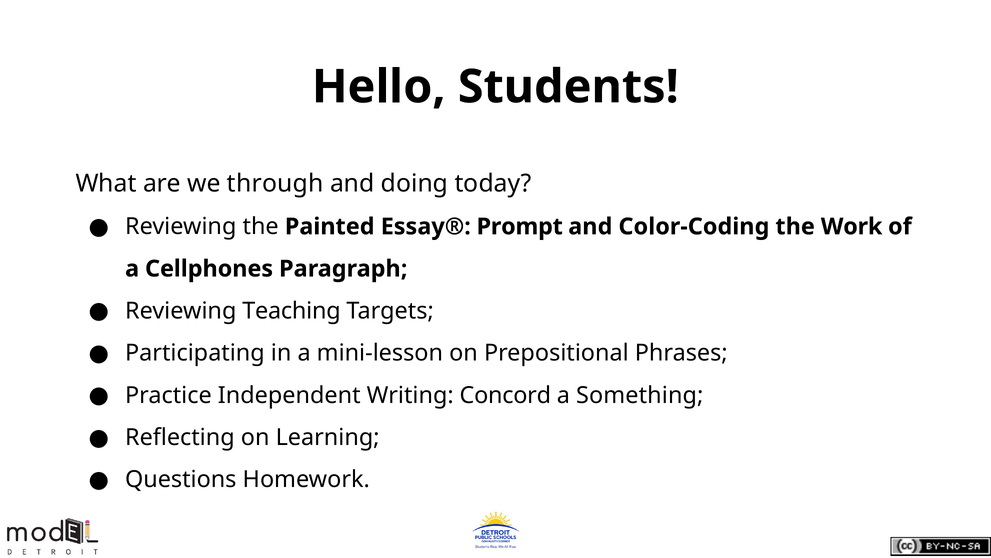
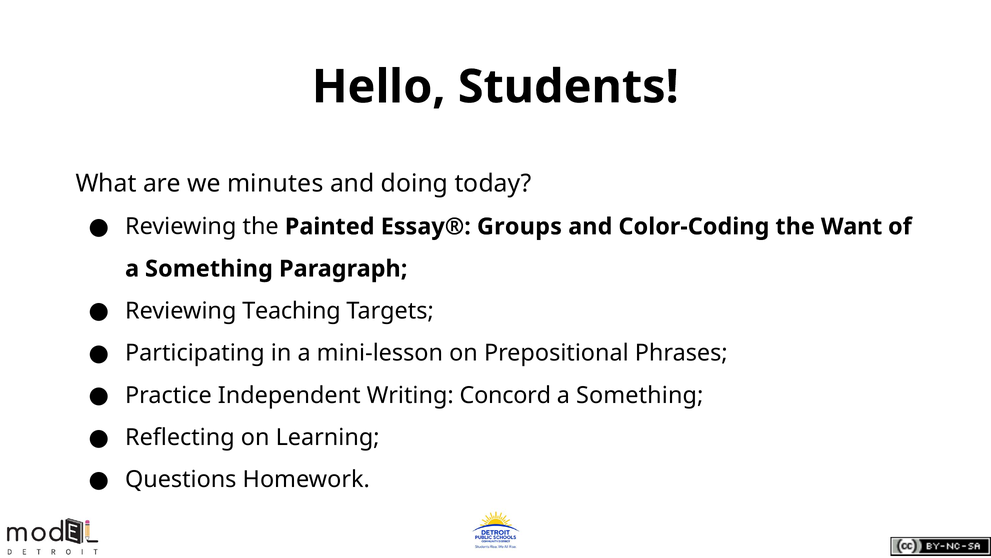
through: through -> minutes
Prompt: Prompt -> Groups
Work: Work -> Want
Cellphones at (209, 269): Cellphones -> Something
